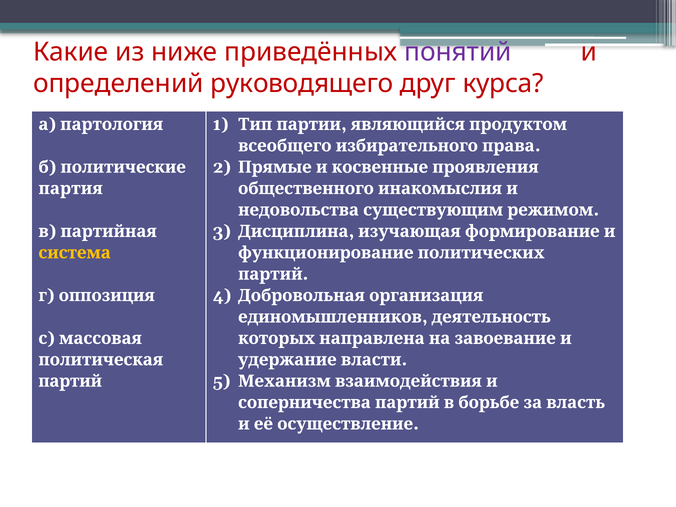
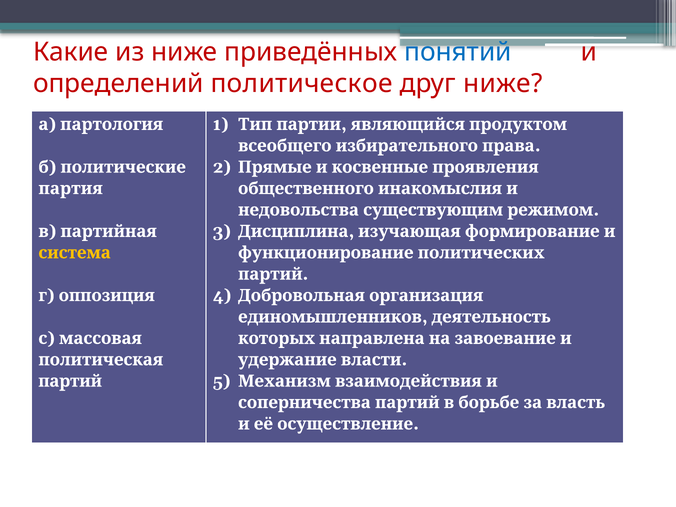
понятий colour: purple -> blue
руководящего: руководящего -> политическое
друг курса: курса -> ниже
